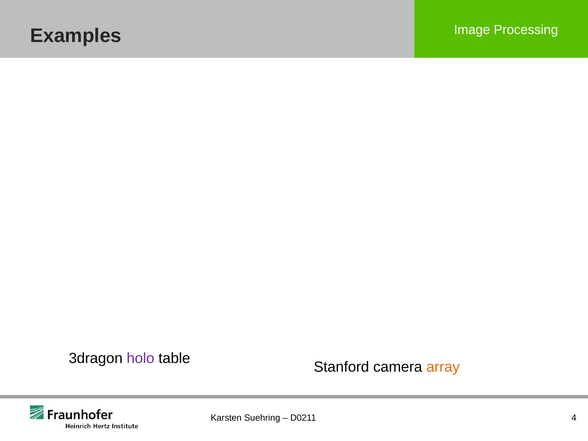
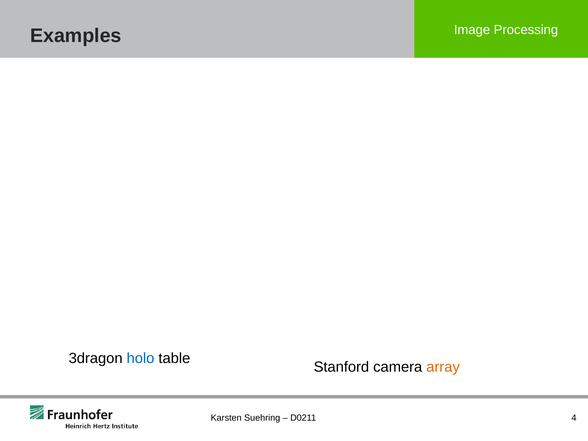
holo colour: purple -> blue
